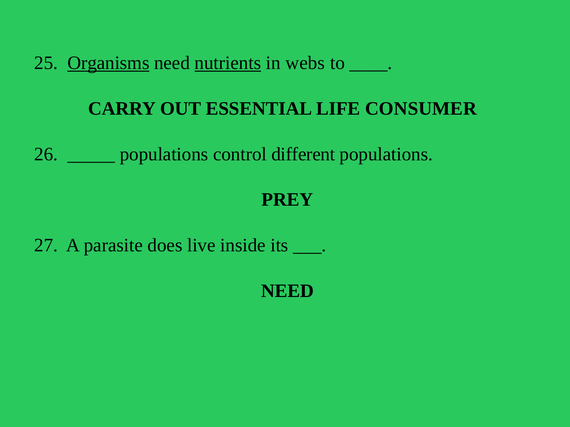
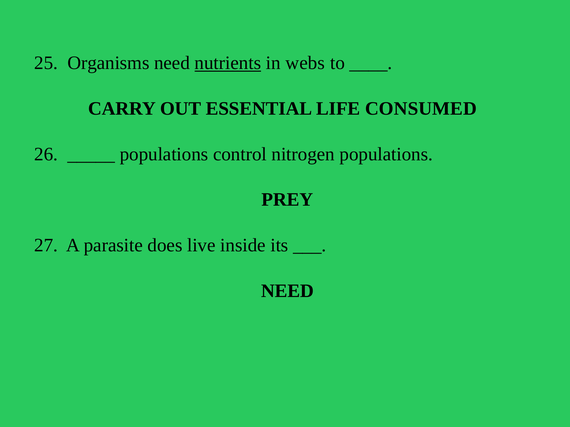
Organisms underline: present -> none
CONSUMER: CONSUMER -> CONSUMED
different: different -> nitrogen
